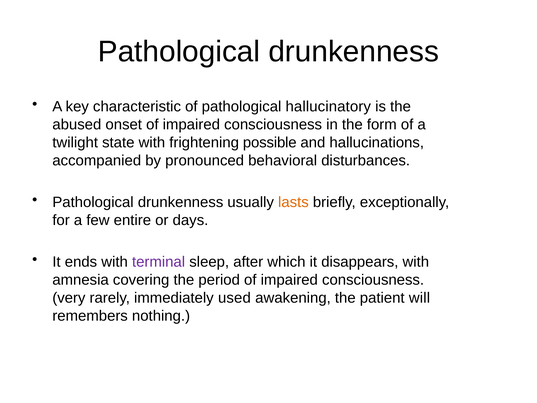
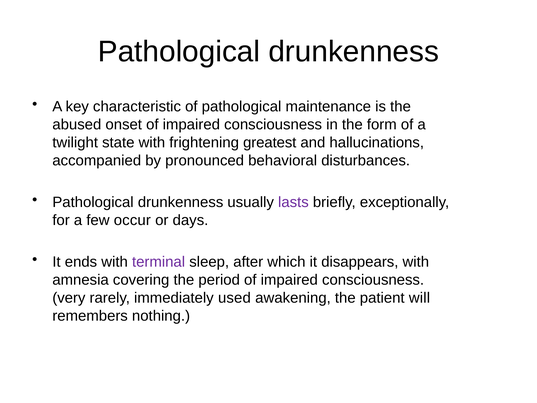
hallucinatory: hallucinatory -> maintenance
possible: possible -> greatest
lasts colour: orange -> purple
entire: entire -> occur
